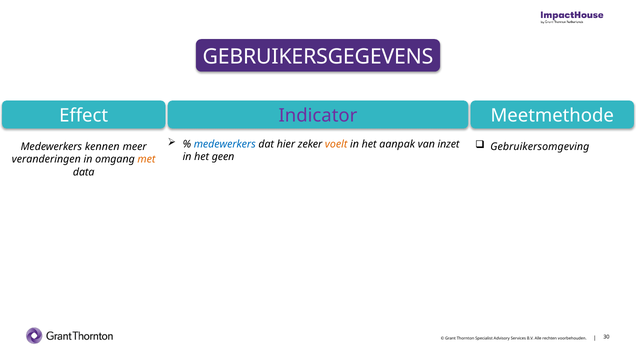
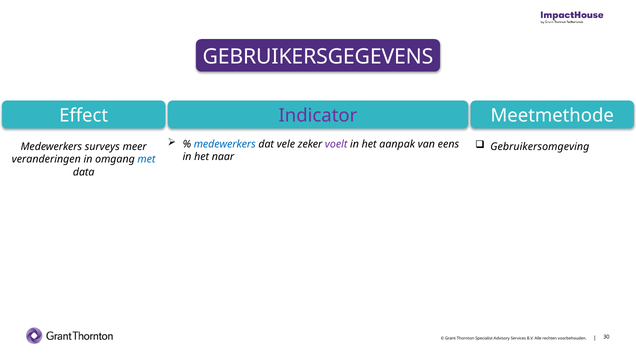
hier: hier -> vele
voelt colour: orange -> purple
inzet: inzet -> eens
kennen: kennen -> surveys
geen: geen -> naar
met colour: orange -> blue
